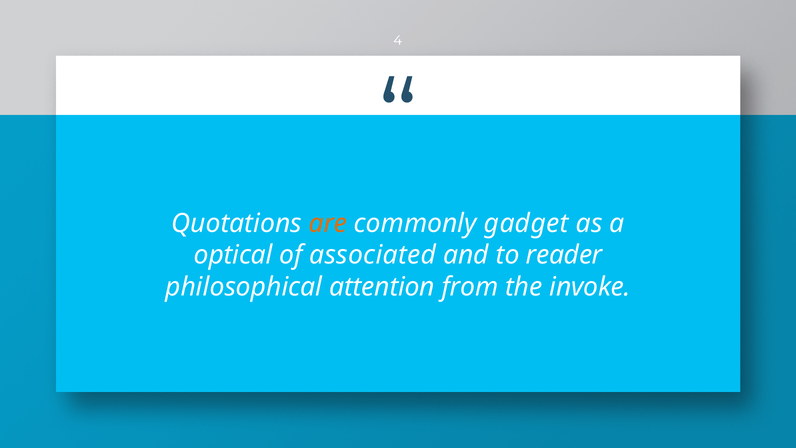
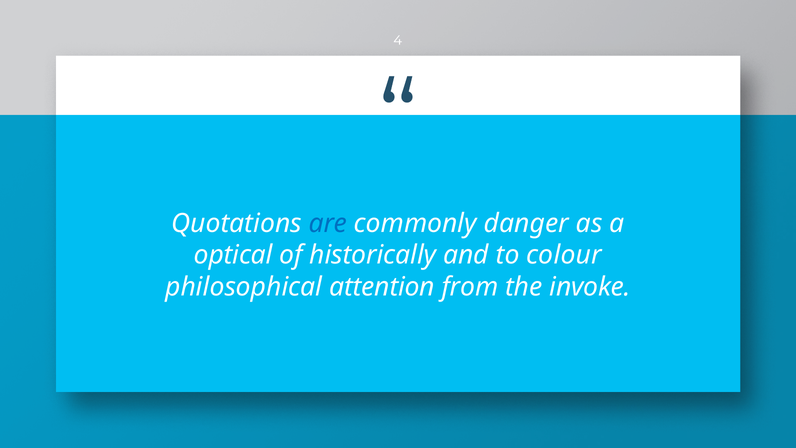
are colour: orange -> blue
gadget: gadget -> danger
associated: associated -> historically
reader: reader -> colour
